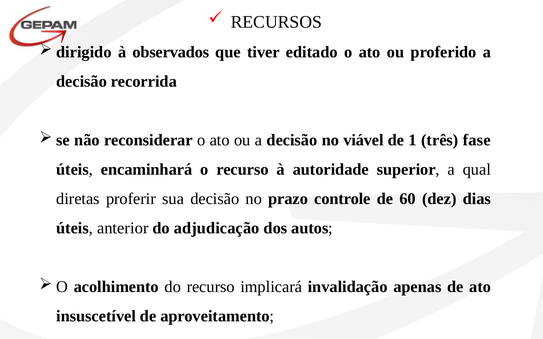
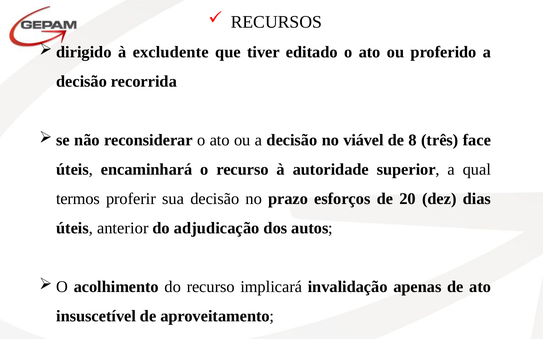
observados: observados -> excludente
1: 1 -> 8
fase: fase -> face
diretas: diretas -> termos
controle: controle -> esforços
60: 60 -> 20
